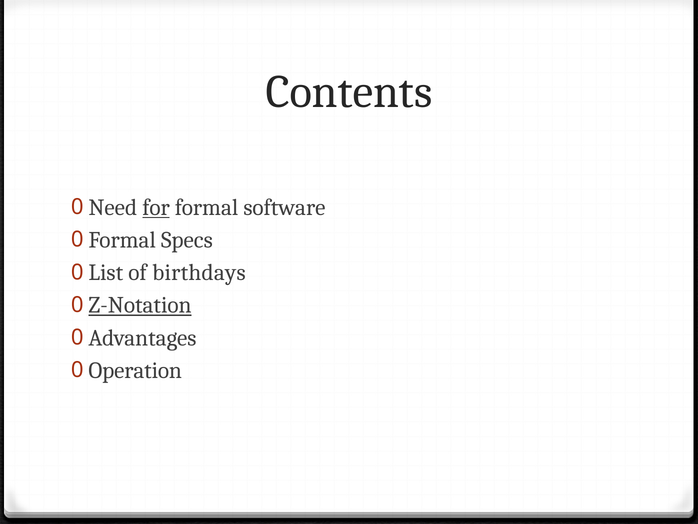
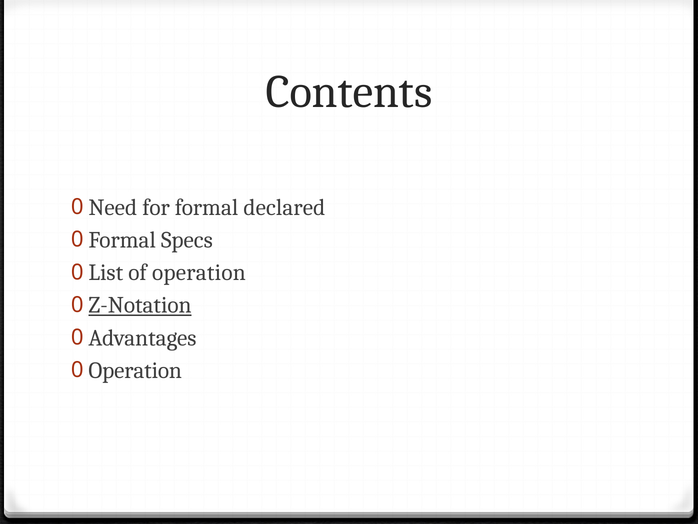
for underline: present -> none
software: software -> declared
of birthdays: birthdays -> operation
